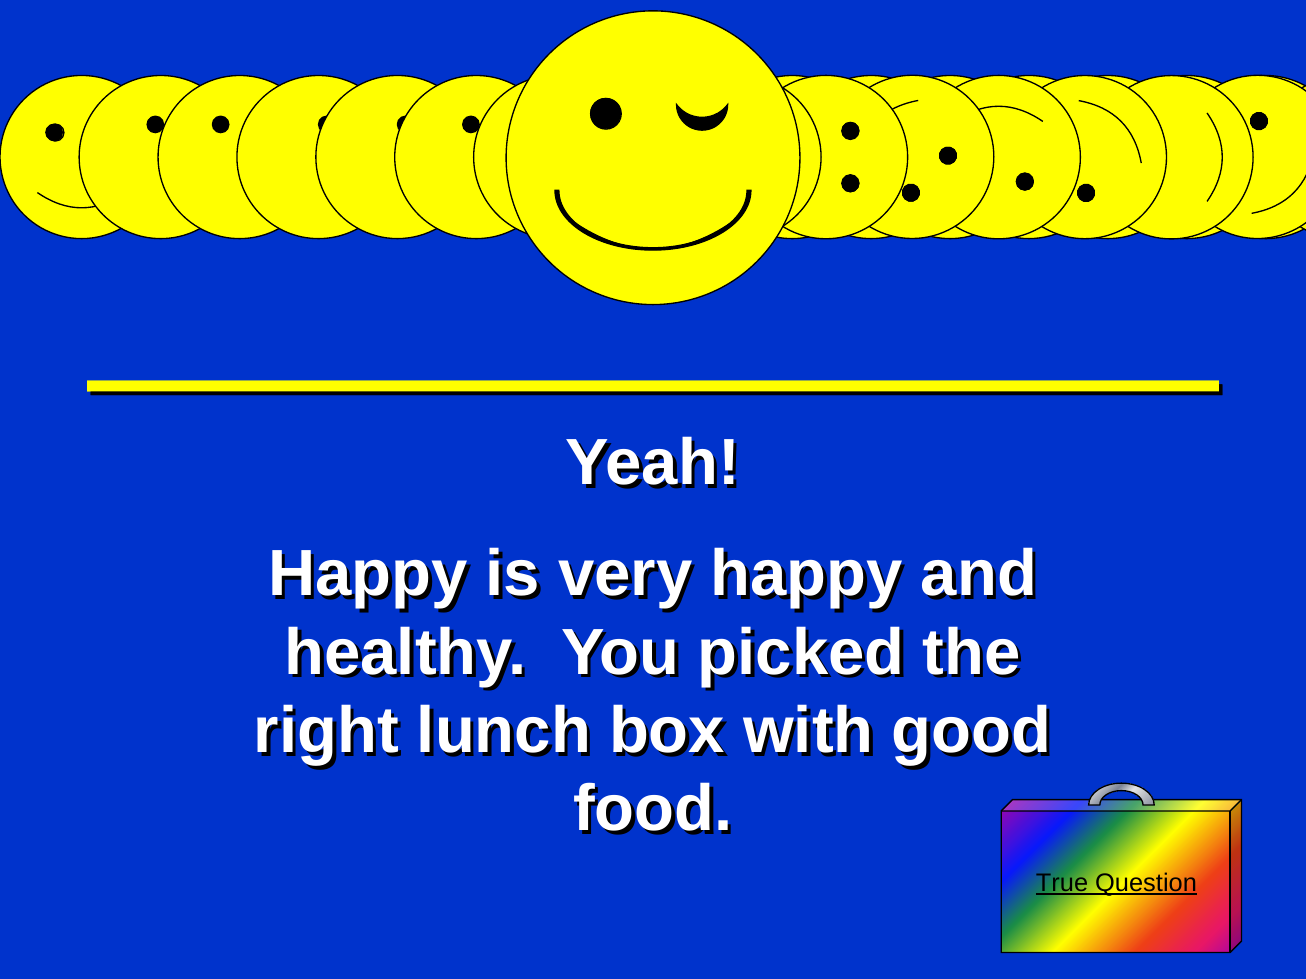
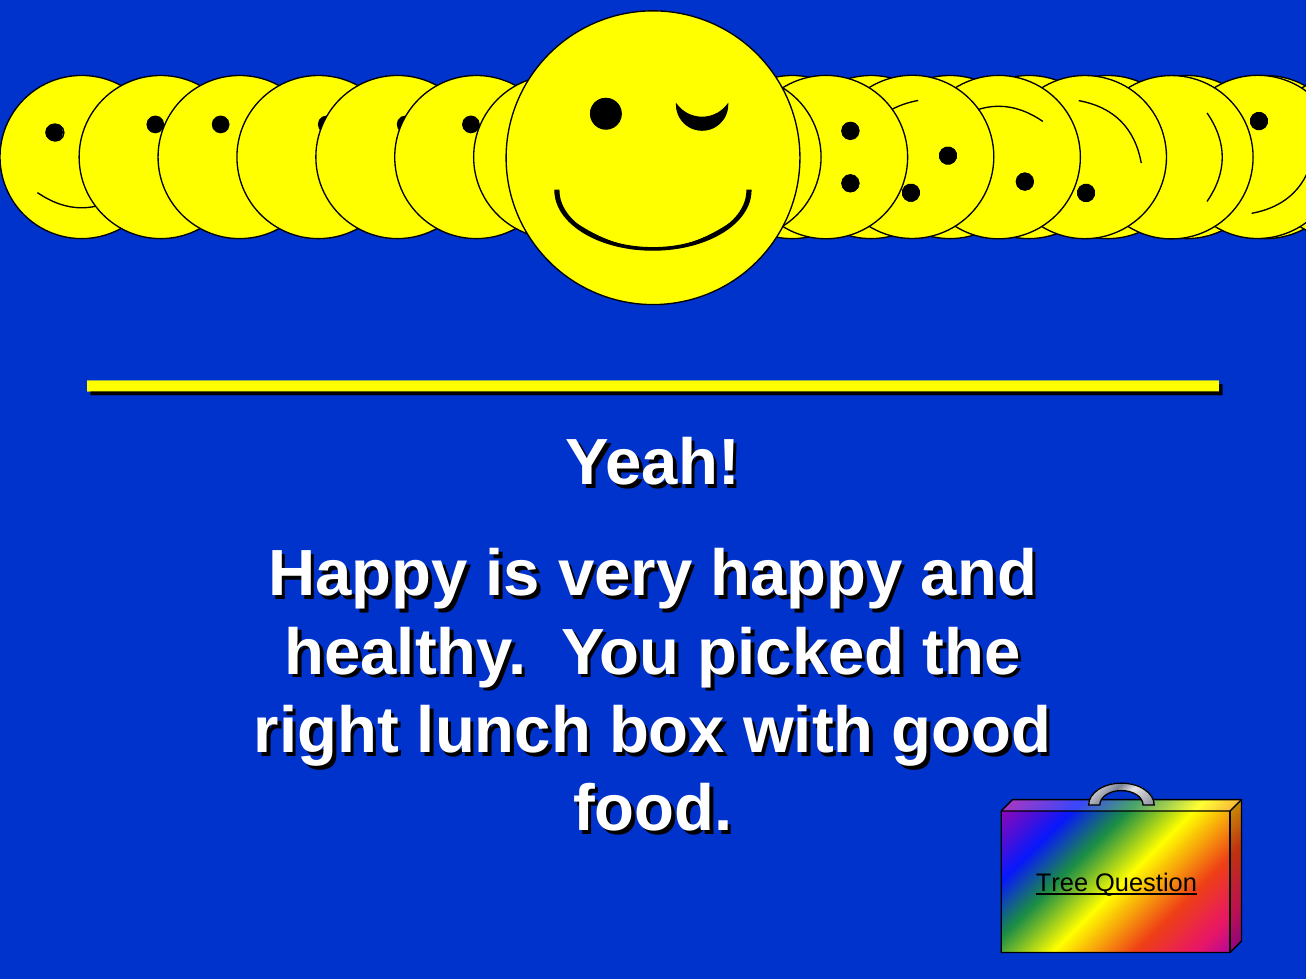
True: True -> Tree
